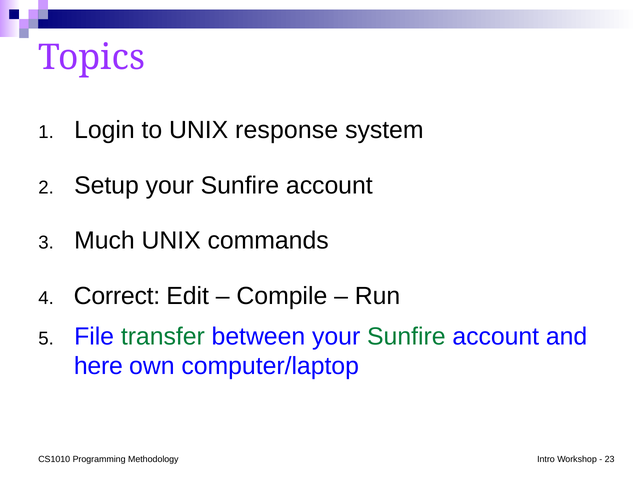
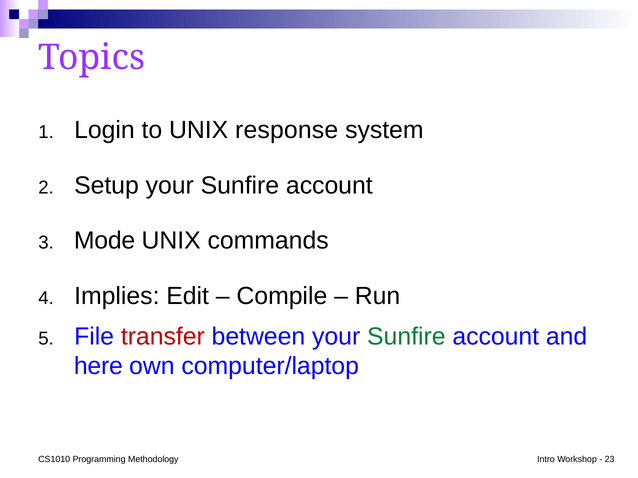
Much: Much -> Mode
Correct: Correct -> Implies
transfer colour: green -> red
